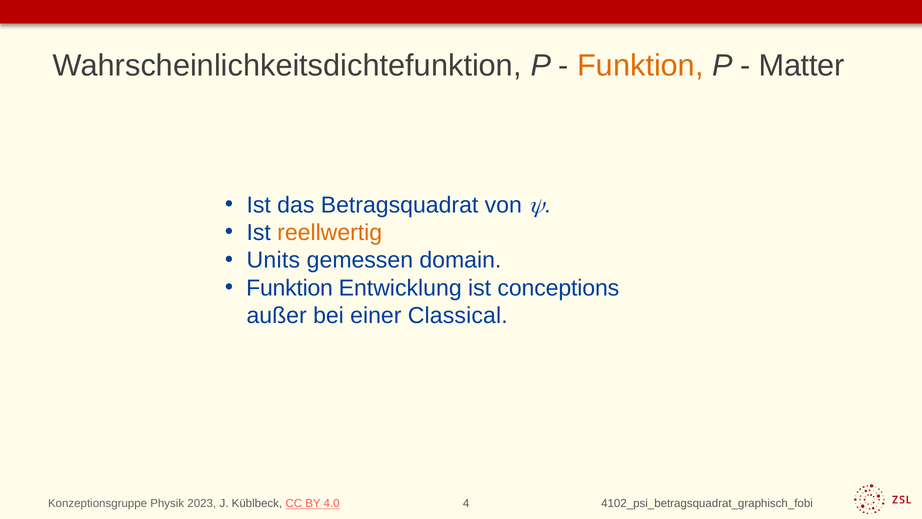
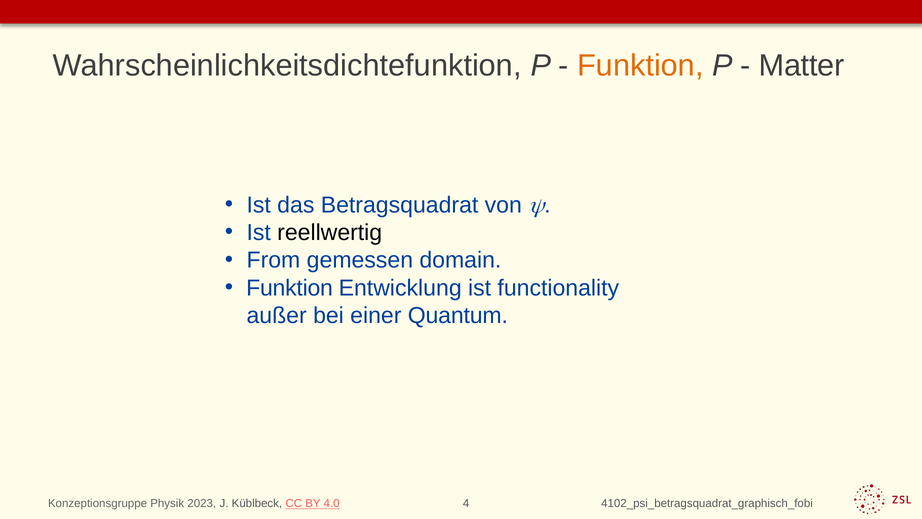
reellwertig colour: orange -> black
Units: Units -> From
conceptions: conceptions -> functionality
Classical: Classical -> Quantum
